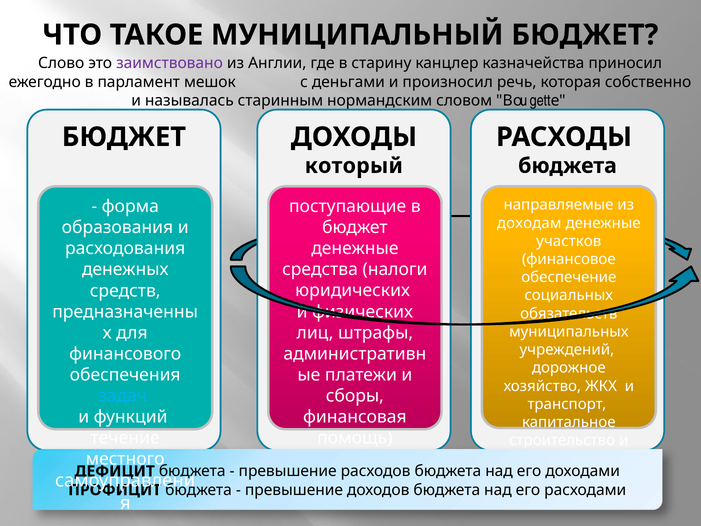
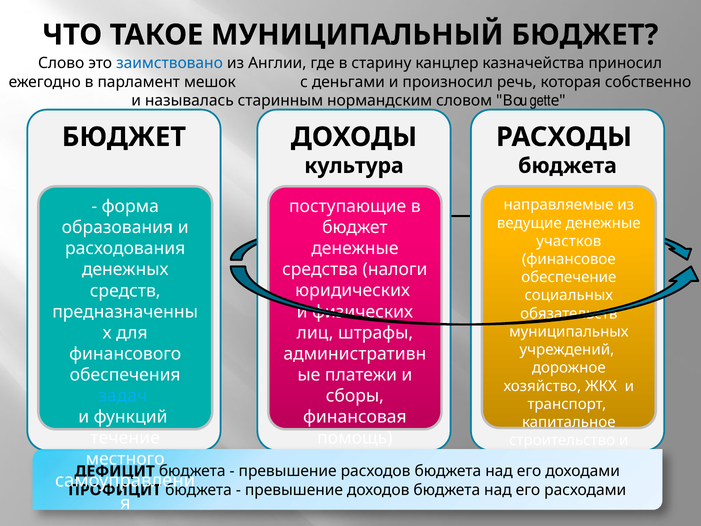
заимствовано colour: purple -> blue
который: который -> культура
доходам: доходам -> ведущие
